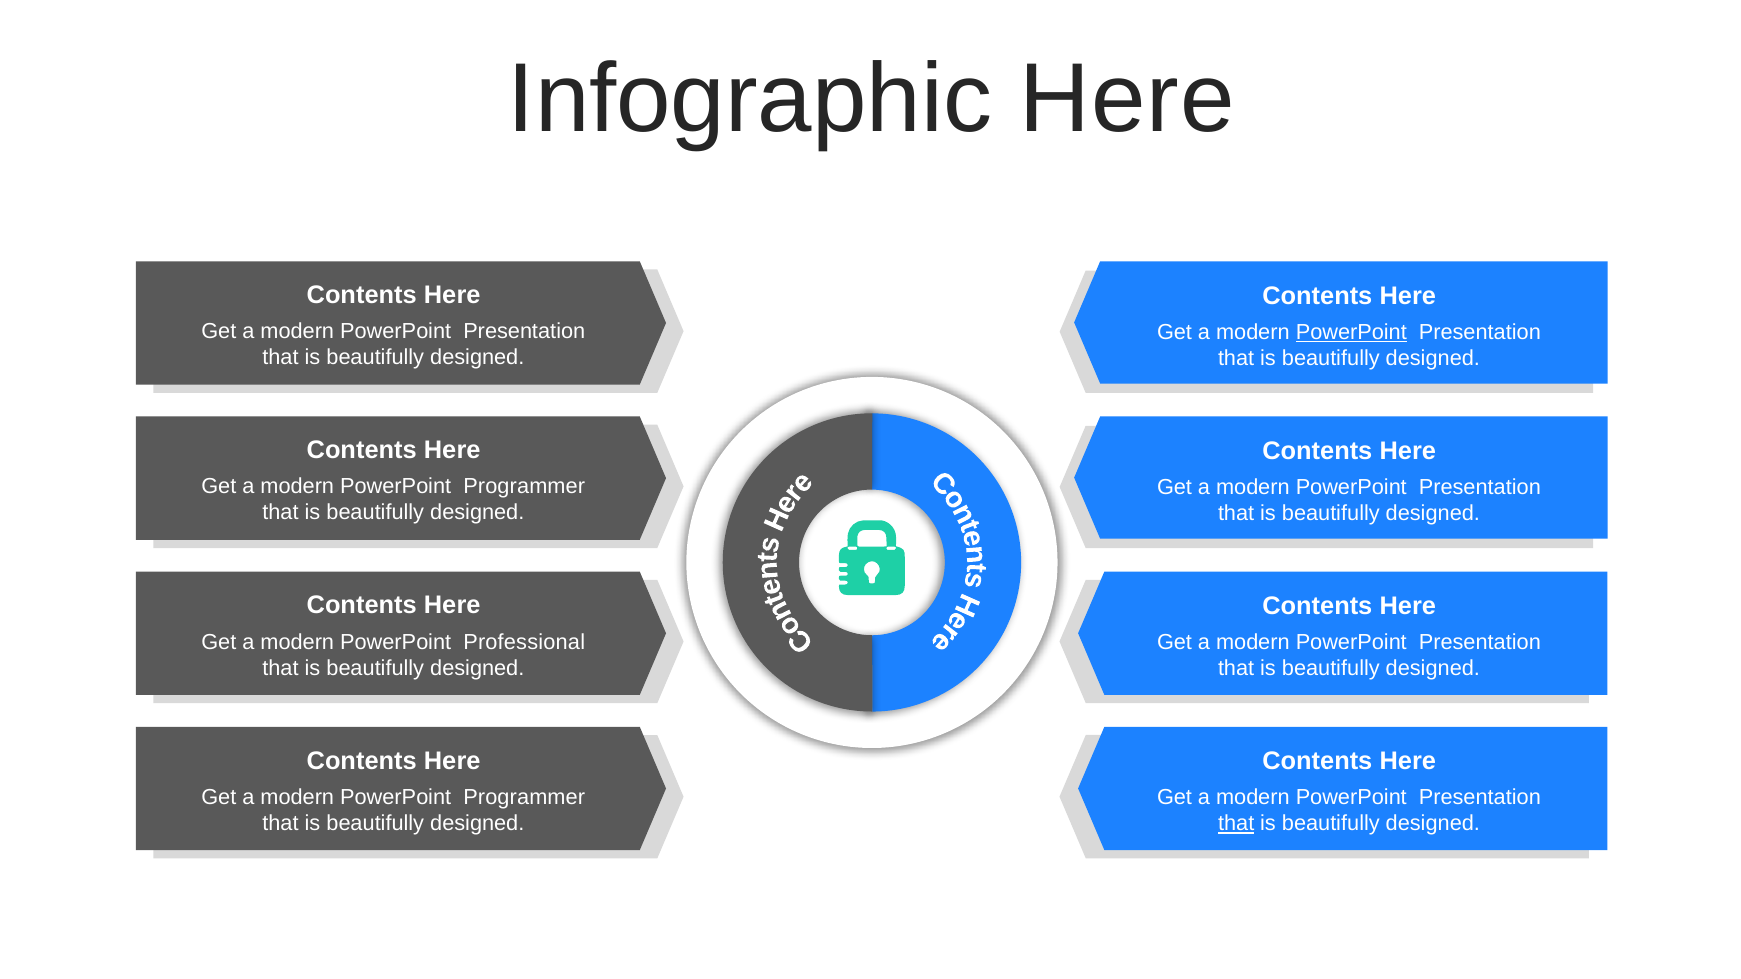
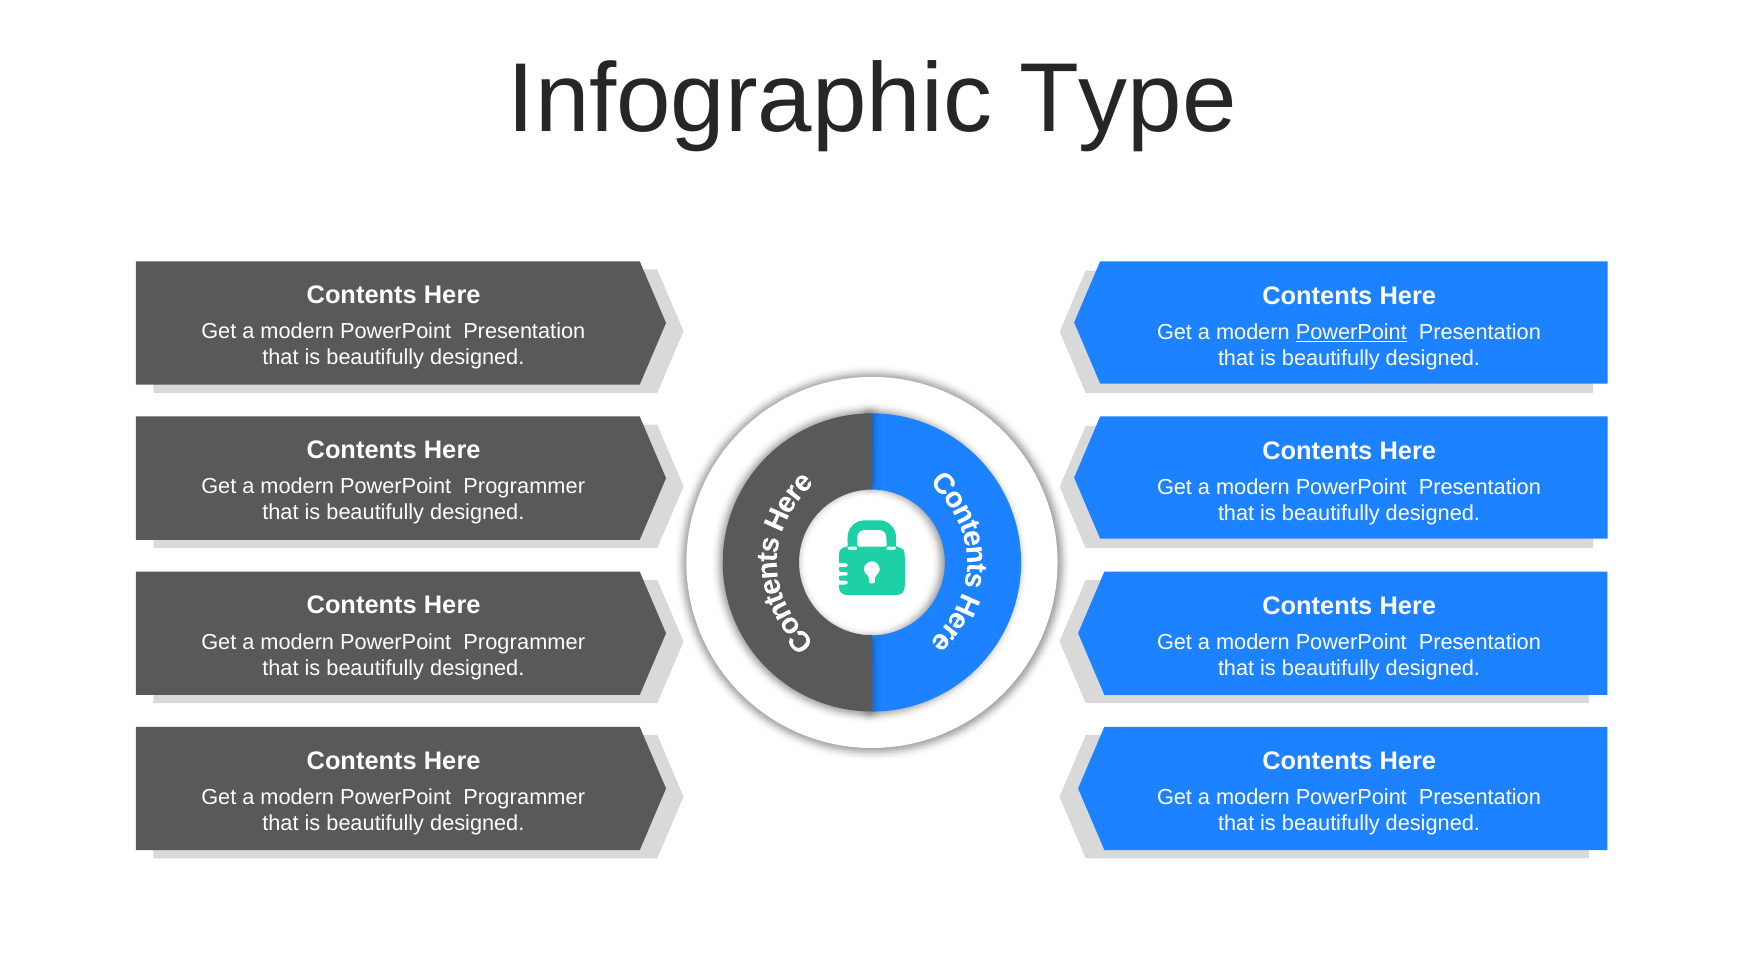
Infographic Here: Here -> Type
Professional at (524, 642): Professional -> Programmer
that at (1236, 824) underline: present -> none
